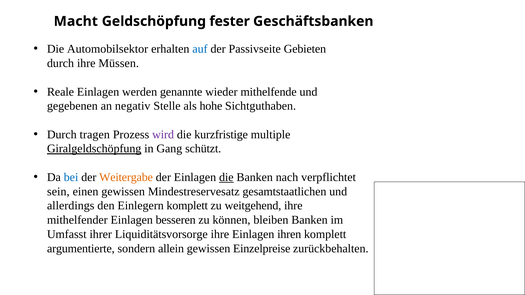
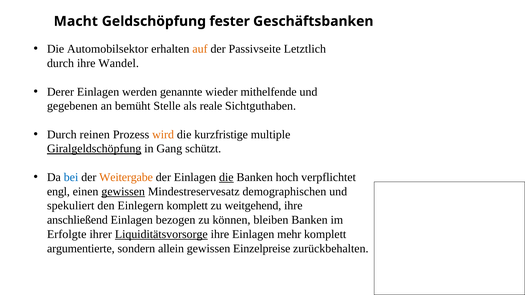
auf colour: blue -> orange
Gebieten: Gebieten -> Letztlich
Müssen: Müssen -> Wandel
Reale: Reale -> Derer
negativ: negativ -> bemüht
hohe: hohe -> reale
tragen: tragen -> reinen
wird colour: purple -> orange
nach: nach -> hoch
sein: sein -> engl
gewissen at (123, 192) underline: none -> present
gesamtstaatlichen: gesamtstaatlichen -> demographischen
allerdings: allerdings -> spekuliert
mithelfender: mithelfender -> anschließend
besseren: besseren -> bezogen
Umfasst: Umfasst -> Erfolgte
Liquiditätsvorsorge underline: none -> present
ihren: ihren -> mehr
